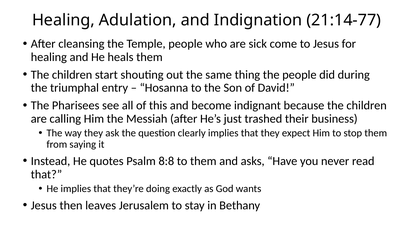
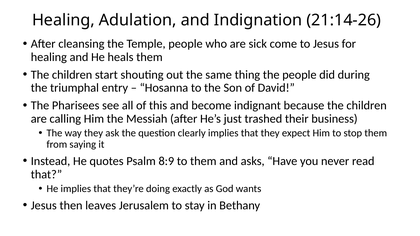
21:14-77: 21:14-77 -> 21:14-26
8:8: 8:8 -> 8:9
